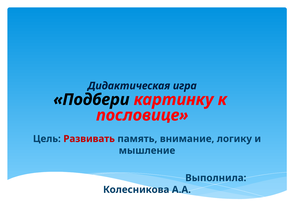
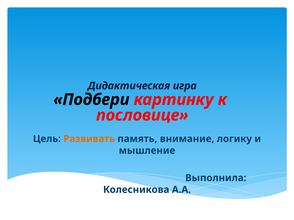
Развивать colour: red -> orange
